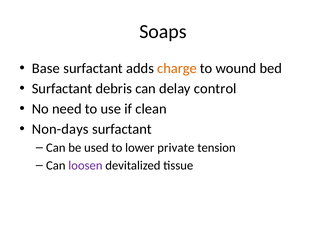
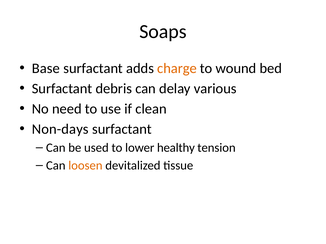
control: control -> various
private: private -> healthy
loosen colour: purple -> orange
